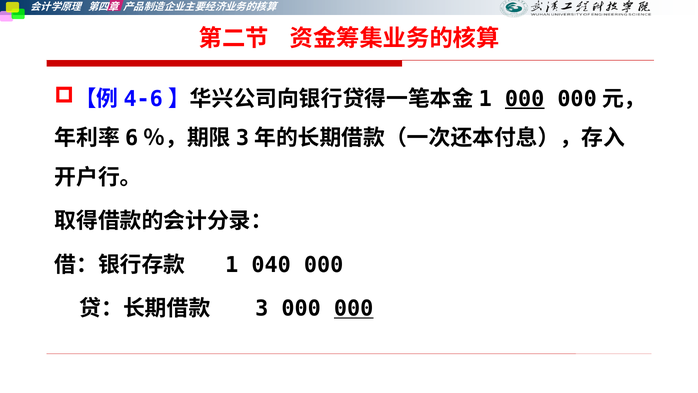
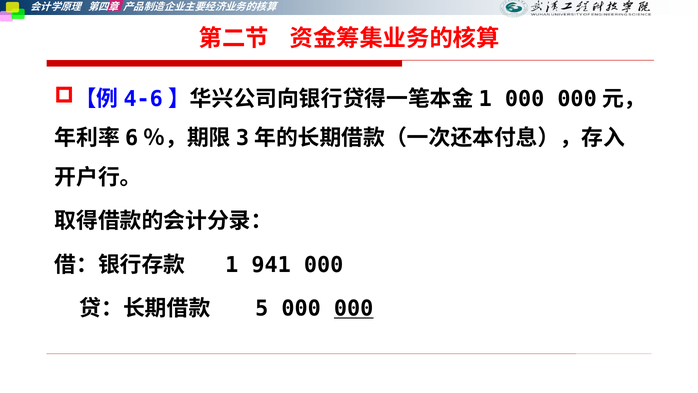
000 at (525, 99) underline: present -> none
040: 040 -> 941
3: 3 -> 5
